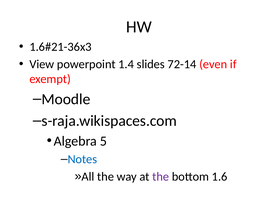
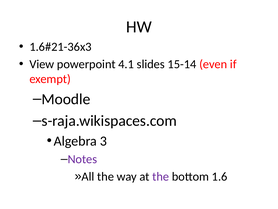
1.4: 1.4 -> 4.1
72-14: 72-14 -> 15-14
5: 5 -> 3
Notes colour: blue -> purple
